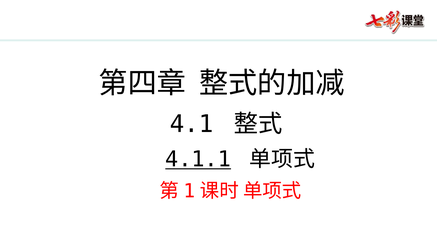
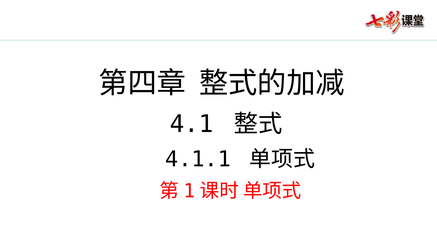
4.1.1 underline: present -> none
